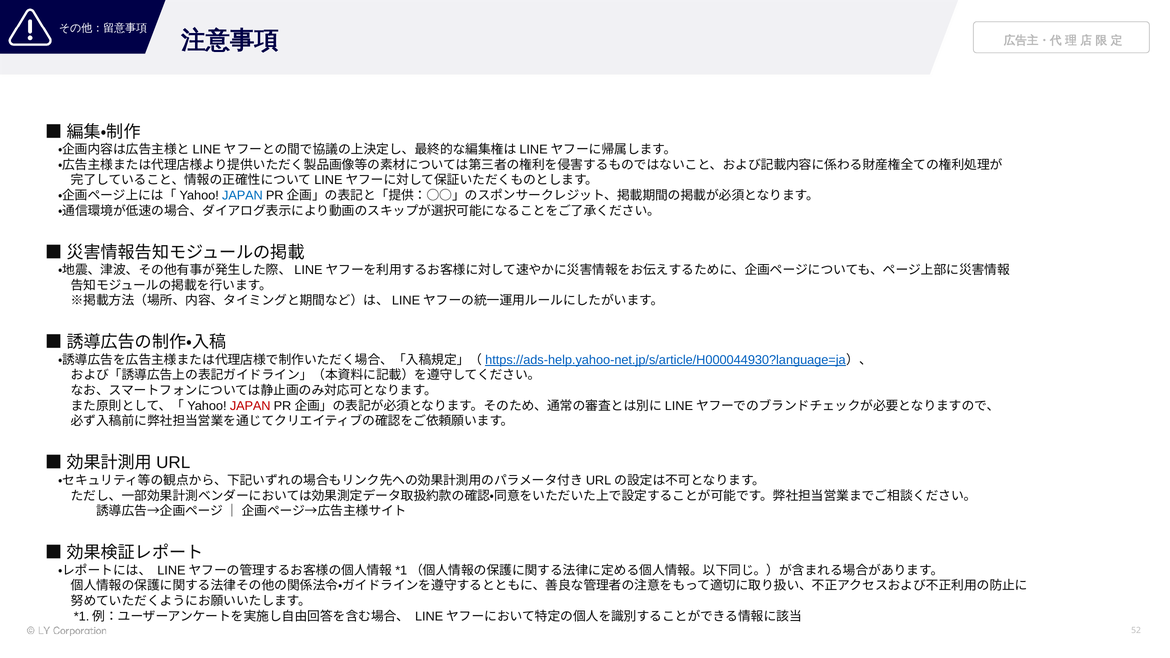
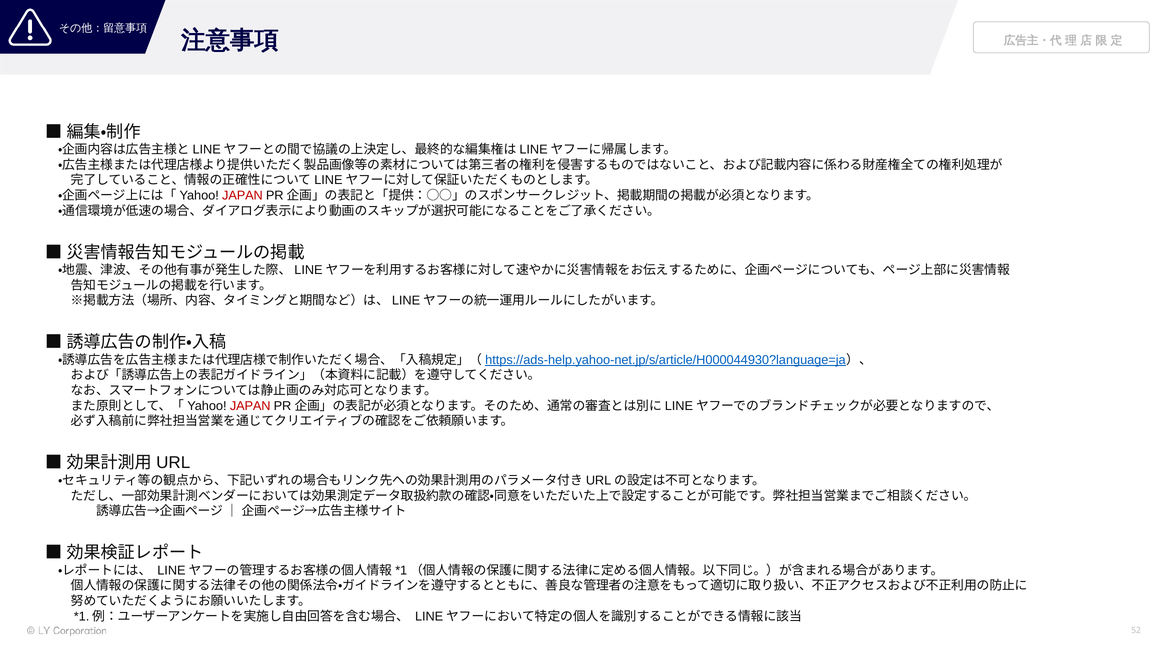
JAPAN at (242, 196) colour: blue -> red
